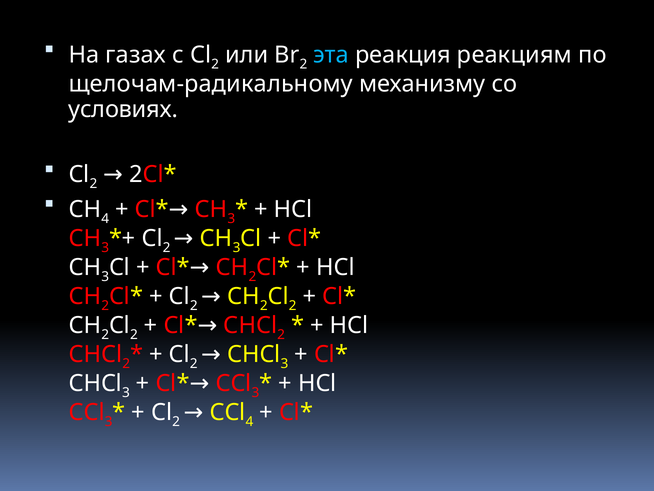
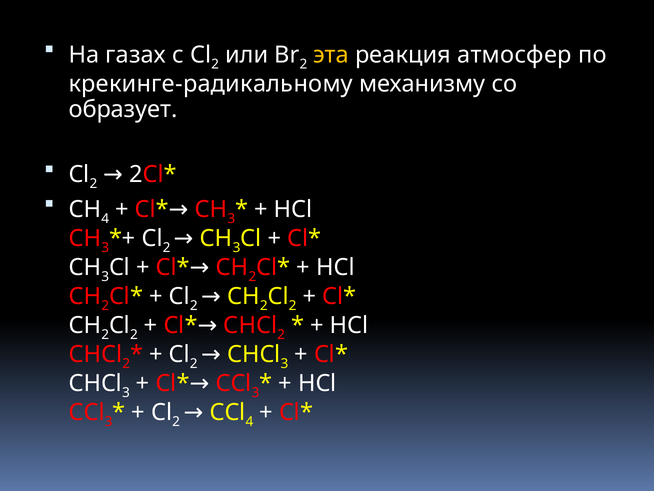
эта colour: light blue -> yellow
реакциям: реакциям -> атмосфер
щелочам-радикальному: щелочам-радикальному -> крекинге-радикальному
условиях: условиях -> образует
